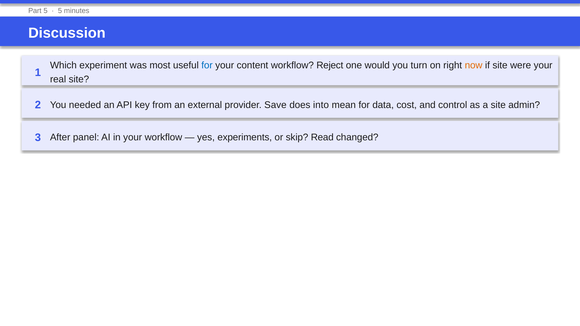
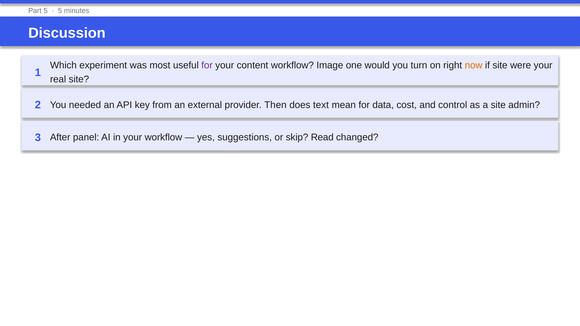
for at (207, 65) colour: blue -> purple
Reject: Reject -> Image
Save: Save -> Then
into: into -> text
experiments: experiments -> suggestions
